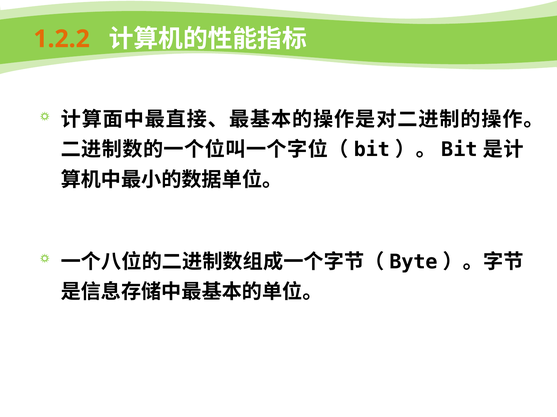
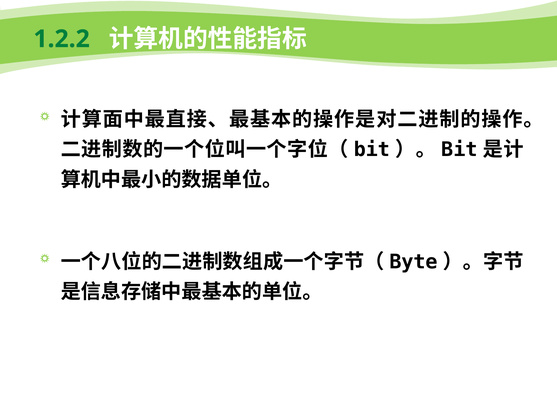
1.2.2 colour: orange -> green
